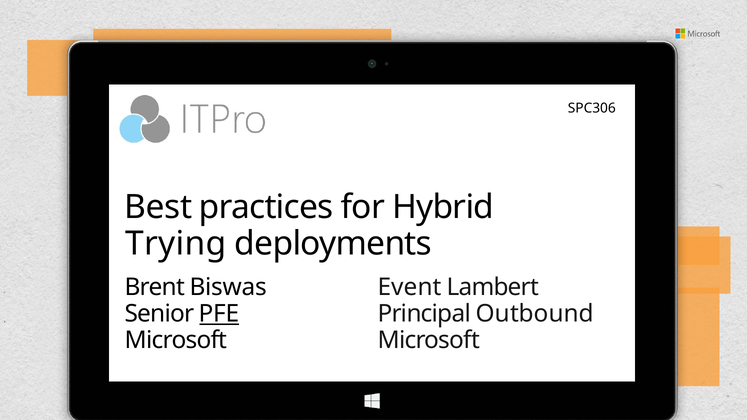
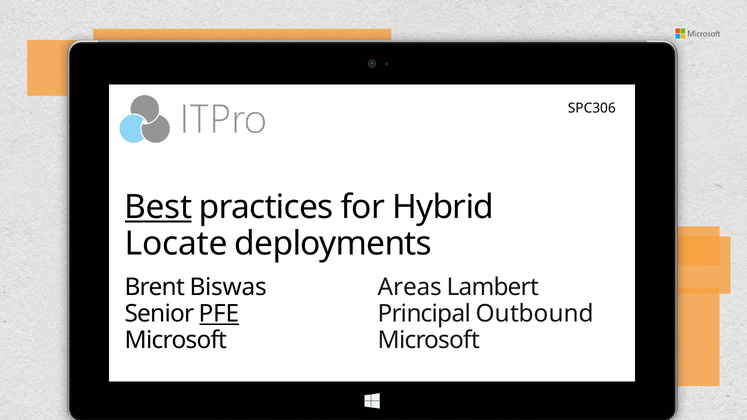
Best underline: none -> present
Trying: Trying -> Locate
Event: Event -> Areas
